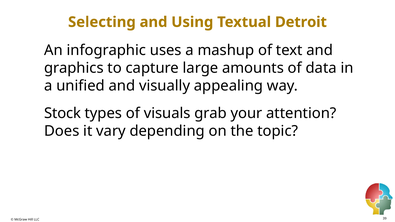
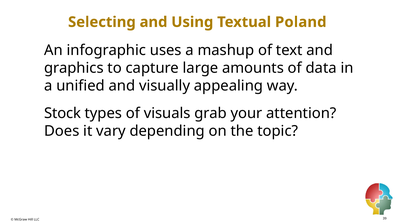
Detroit: Detroit -> Poland
